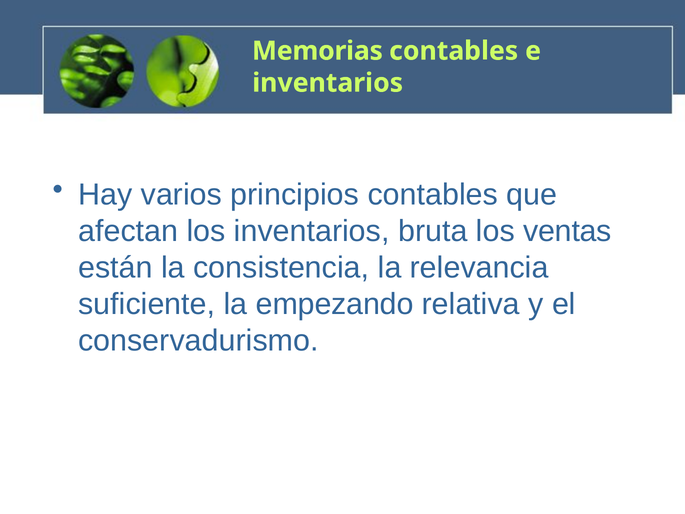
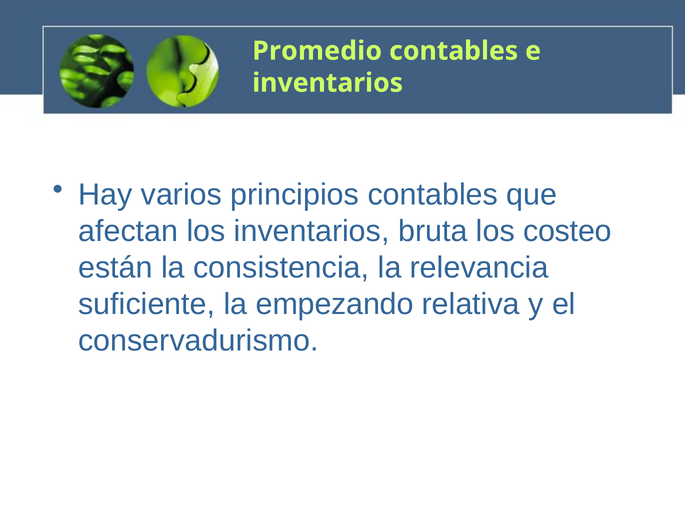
Memorias: Memorias -> Promedio
ventas: ventas -> costeo
